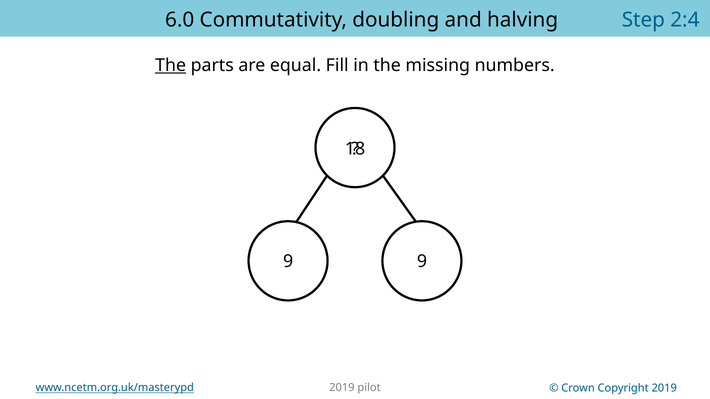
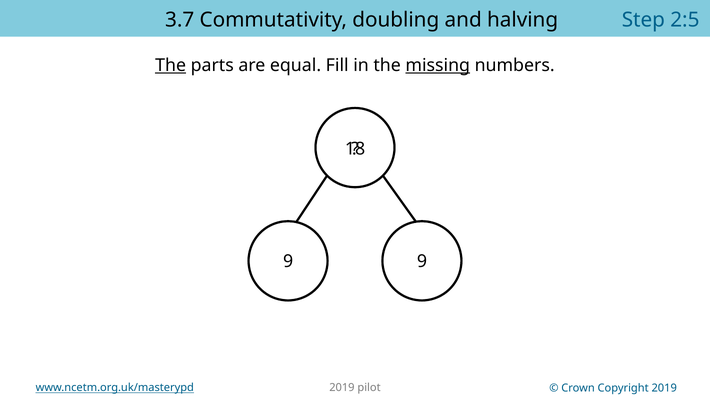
6.0: 6.0 -> 3.7
2:4: 2:4 -> 2:5
missing underline: none -> present
